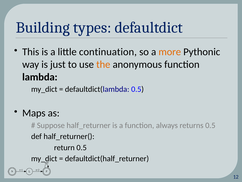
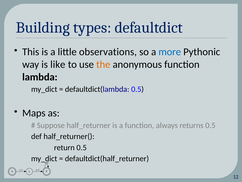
continuation: continuation -> observations
more colour: orange -> blue
just: just -> like
